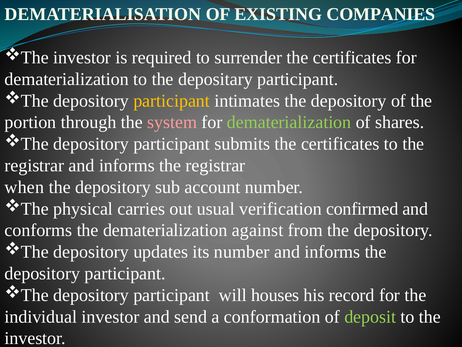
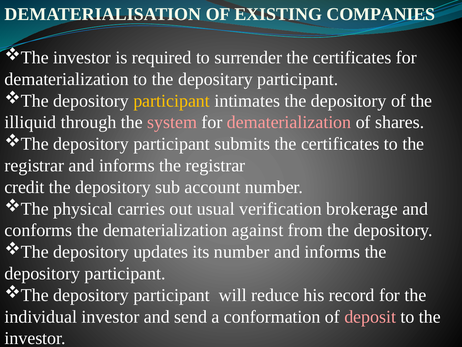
portion: portion -> illiquid
dematerialization at (289, 122) colour: light green -> pink
when: when -> credit
confirmed: confirmed -> brokerage
houses: houses -> reduce
deposit colour: light green -> pink
